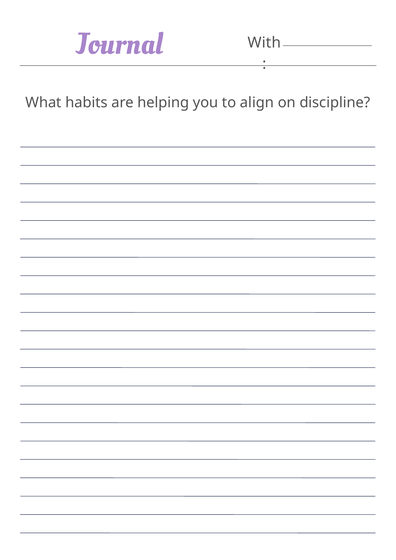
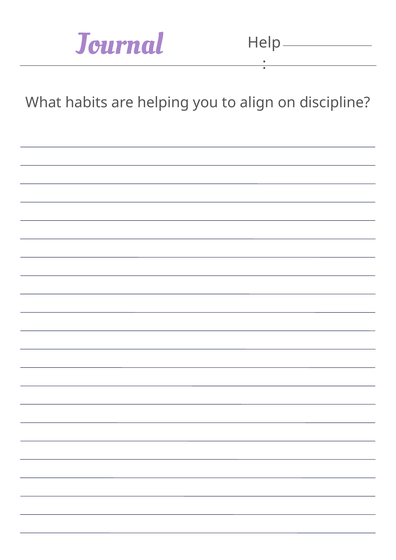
With: With -> Help
